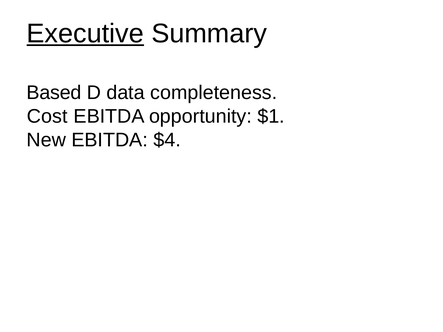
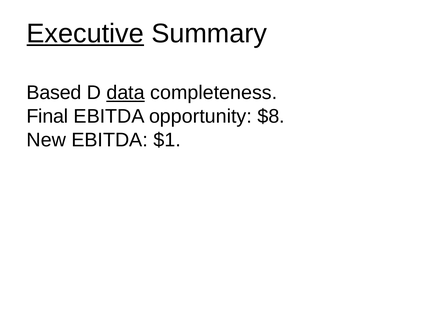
data underline: none -> present
Cost: Cost -> Final
$1: $1 -> $8
$4: $4 -> $1
